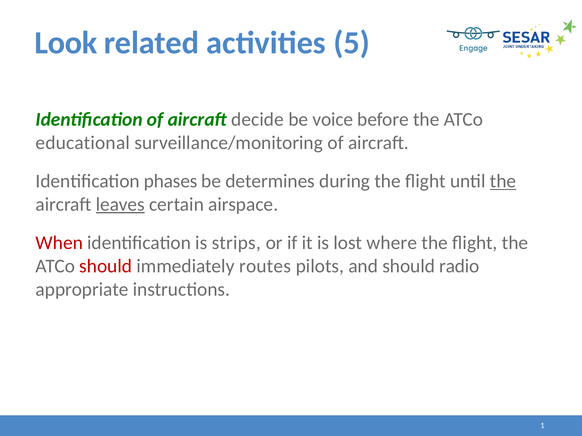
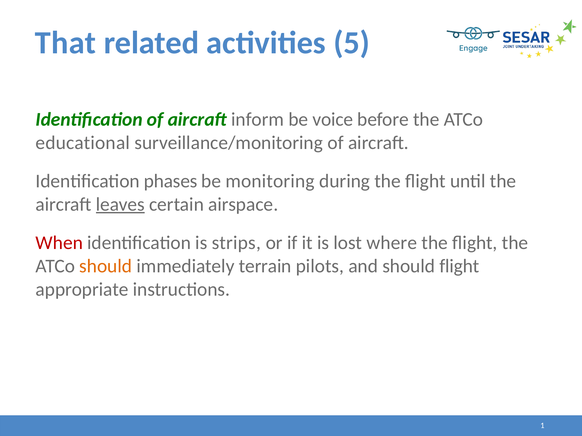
Look: Look -> That
decide: decide -> inform
determines: determines -> monitoring
the at (503, 181) underline: present -> none
should at (106, 266) colour: red -> orange
routes: routes -> terrain
should radio: radio -> flight
